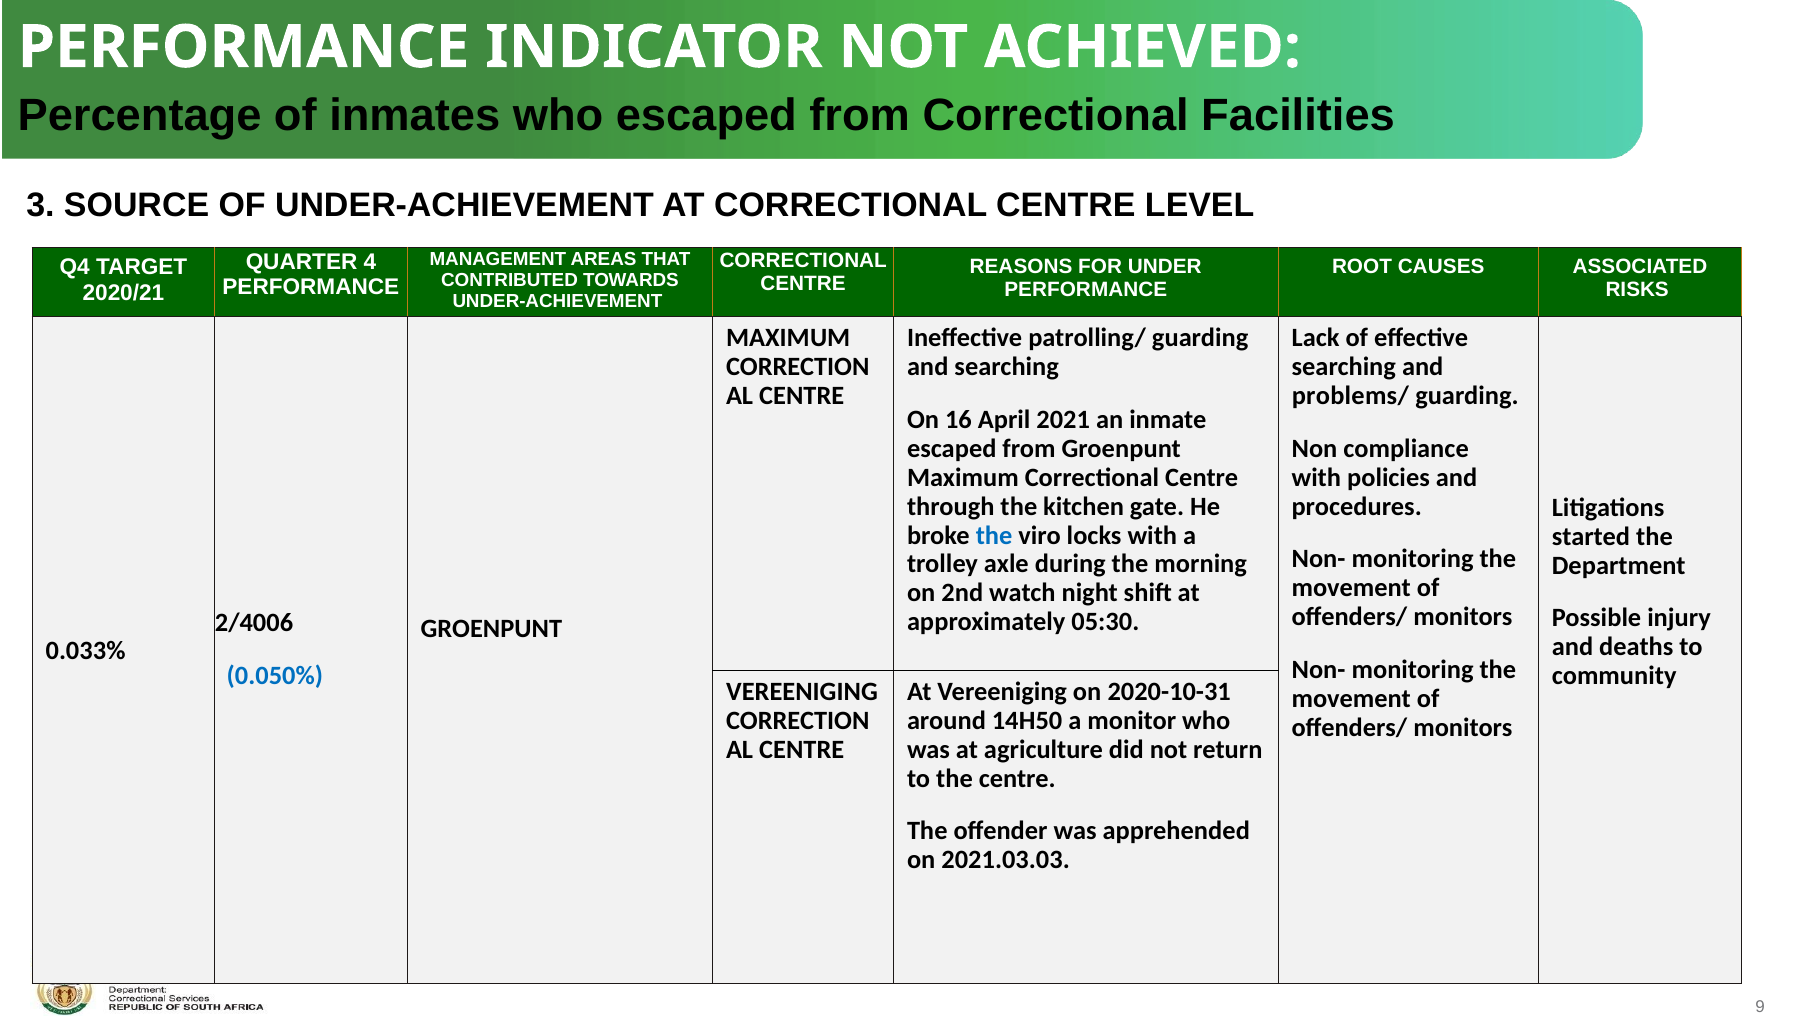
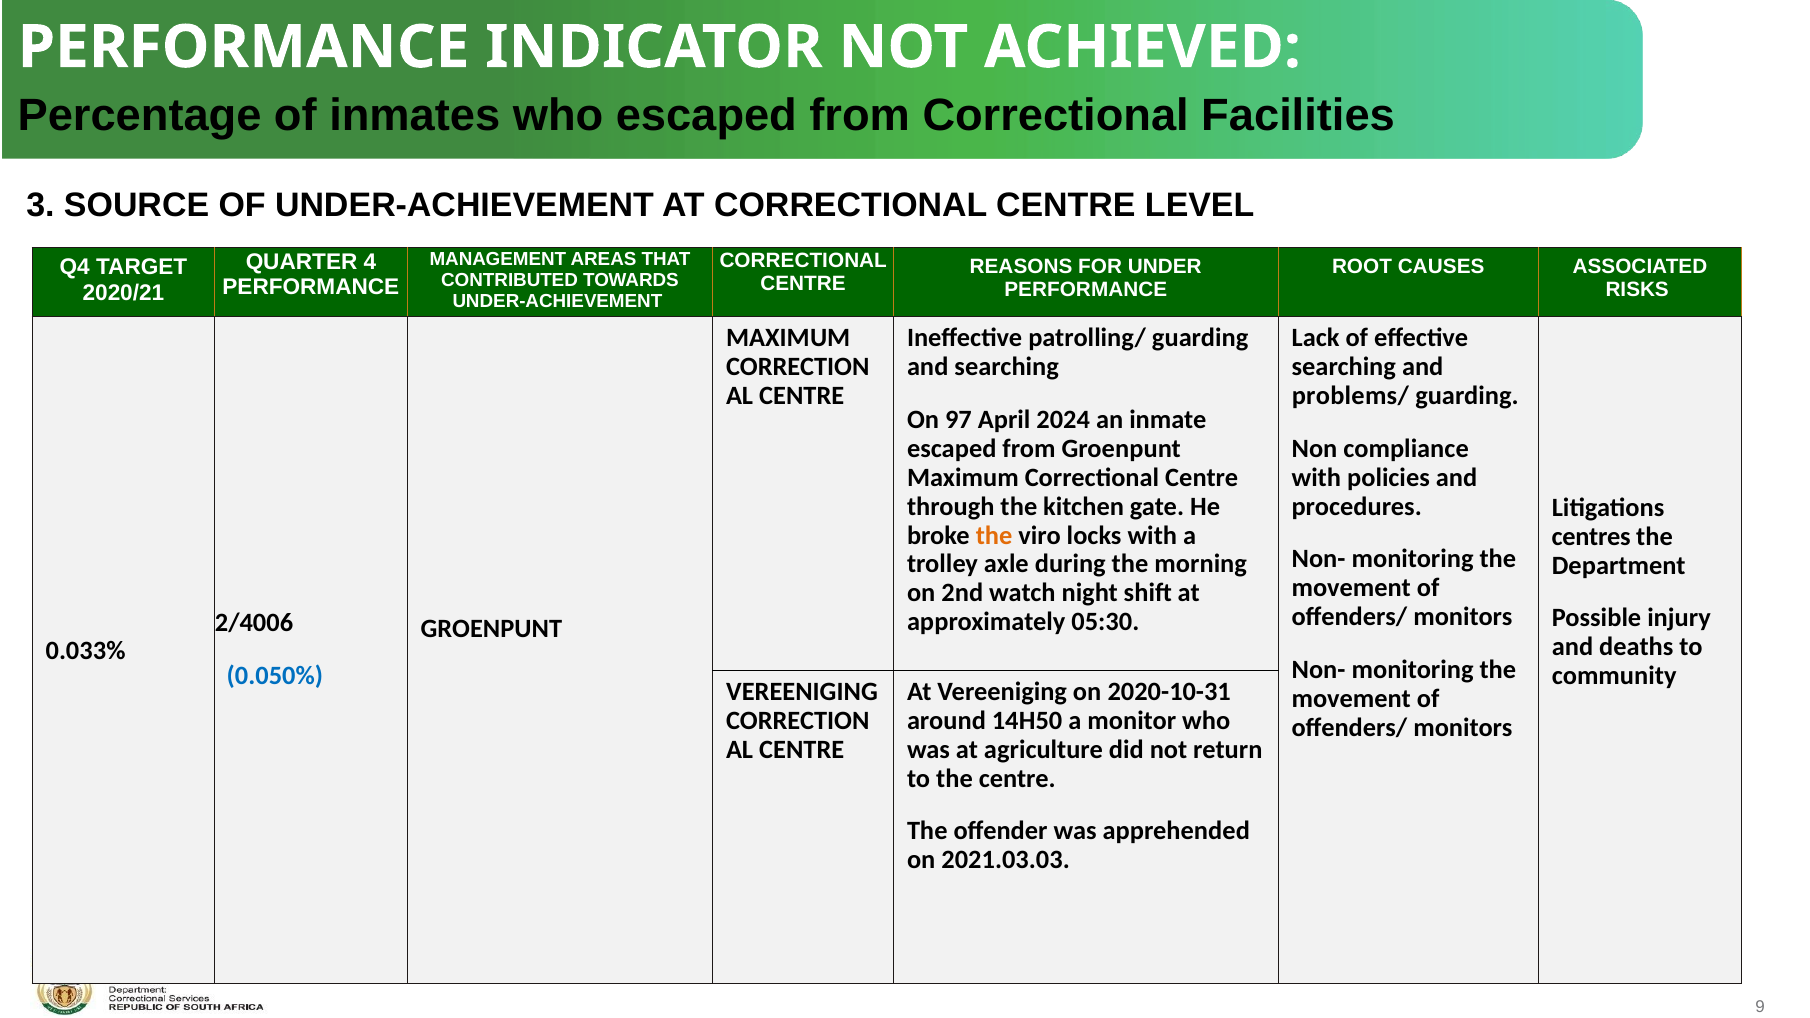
16: 16 -> 97
2021: 2021 -> 2024
the at (994, 535) colour: blue -> orange
started: started -> centres
